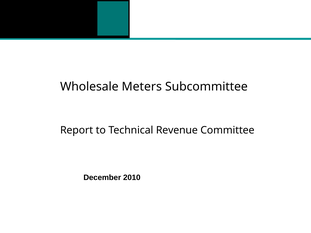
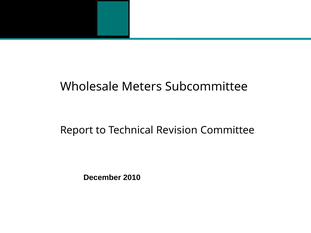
Revenue: Revenue -> Revision
